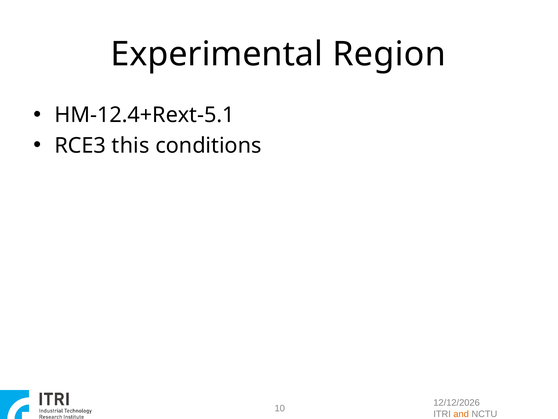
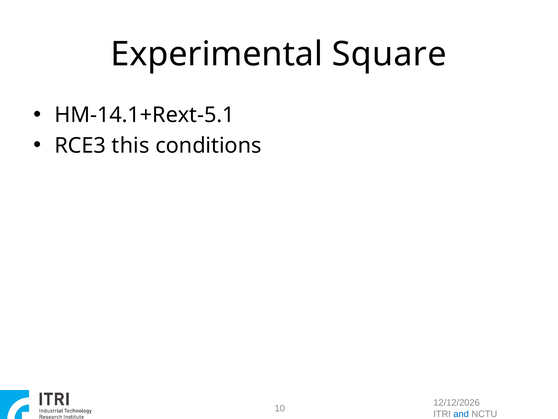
Region: Region -> Square
HM-12.4+Rext-5.1: HM-12.4+Rext-5.1 -> HM-14.1+Rext-5.1
and colour: orange -> blue
